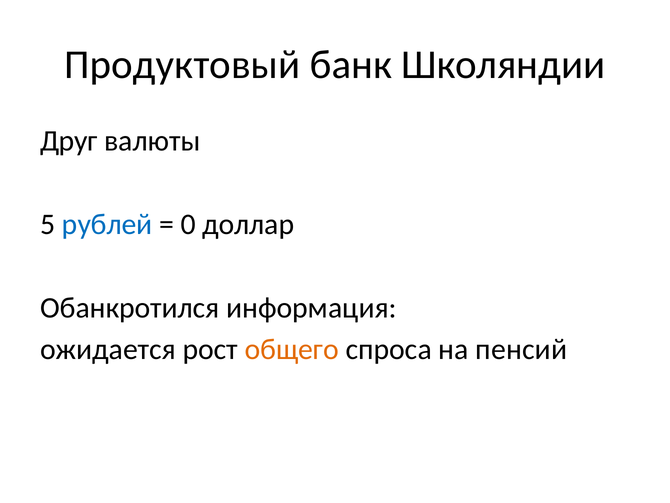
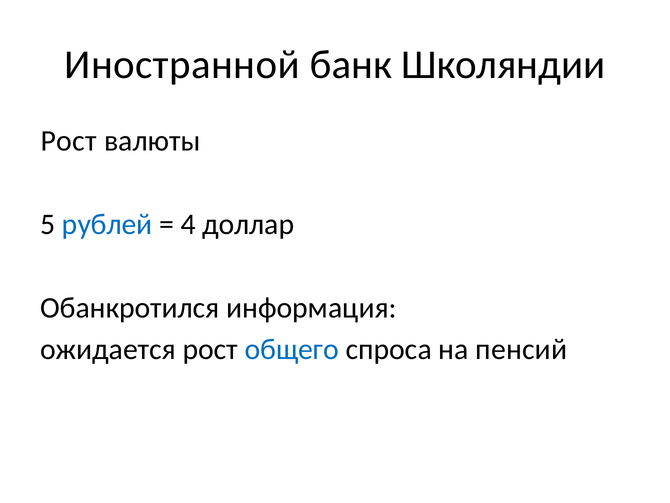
Продуктовый: Продуктовый -> Иностранной
Друг at (69, 141): Друг -> Рост
0: 0 -> 4
общего colour: orange -> blue
